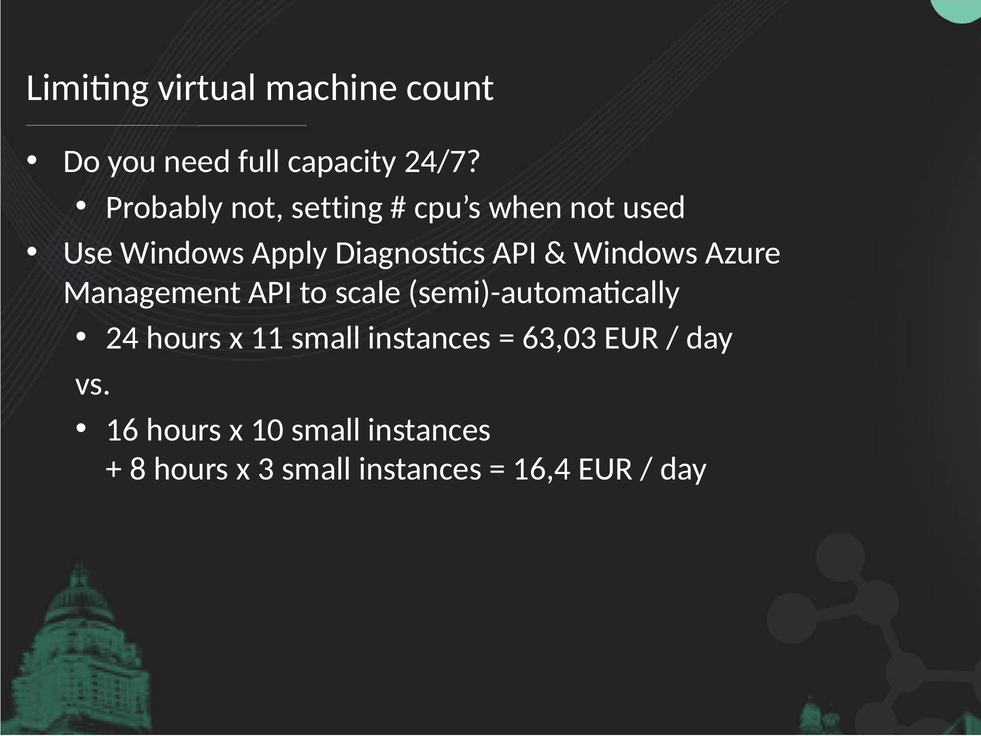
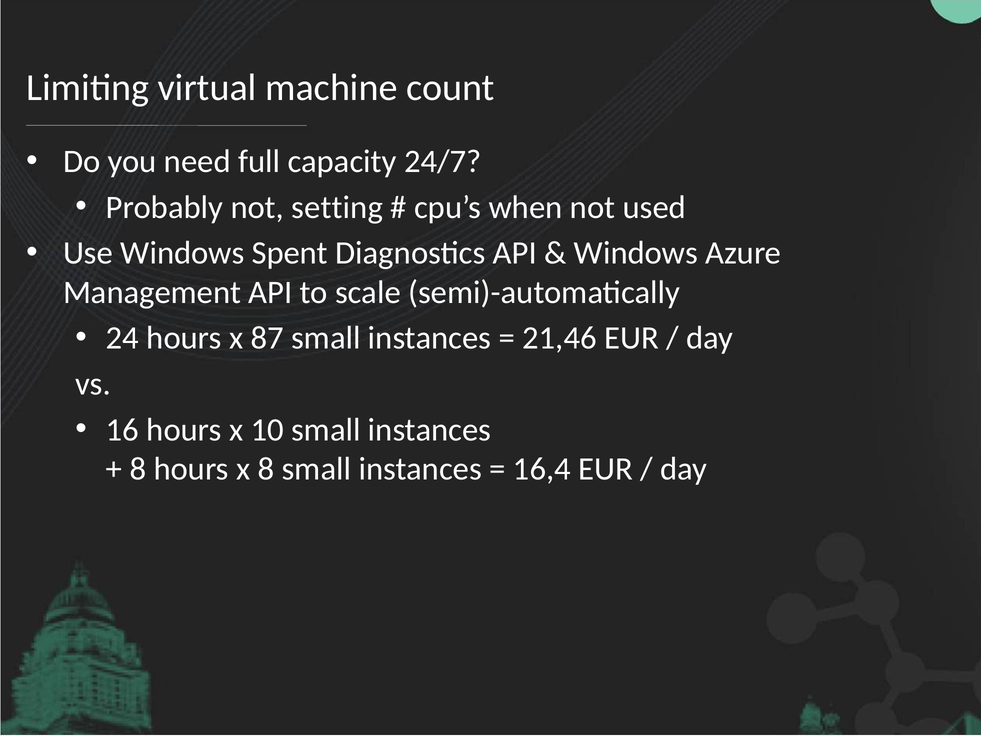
Apply: Apply -> Spent
11: 11 -> 87
63,03: 63,03 -> 21,46
x 3: 3 -> 8
